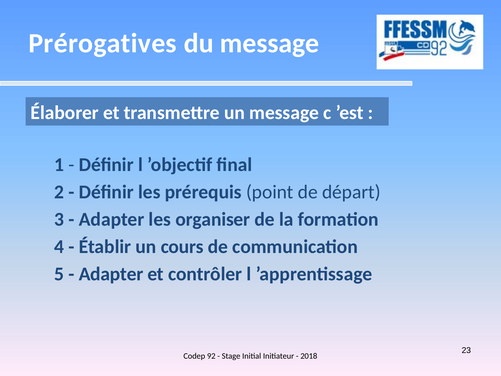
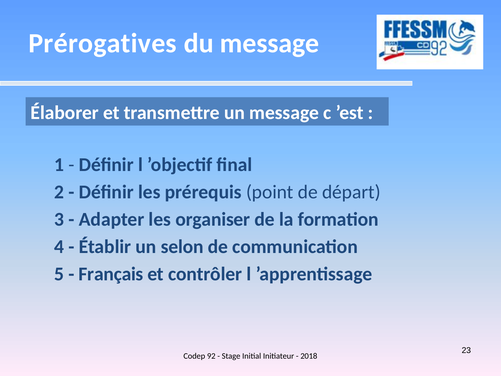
cours: cours -> selon
Adapter at (111, 274): Adapter -> Français
